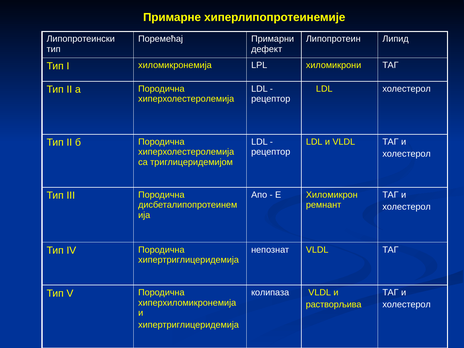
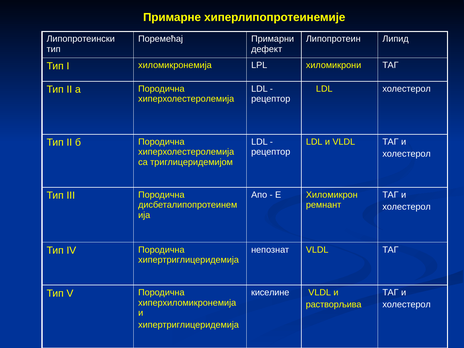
колипаза: колипаза -> киселине
